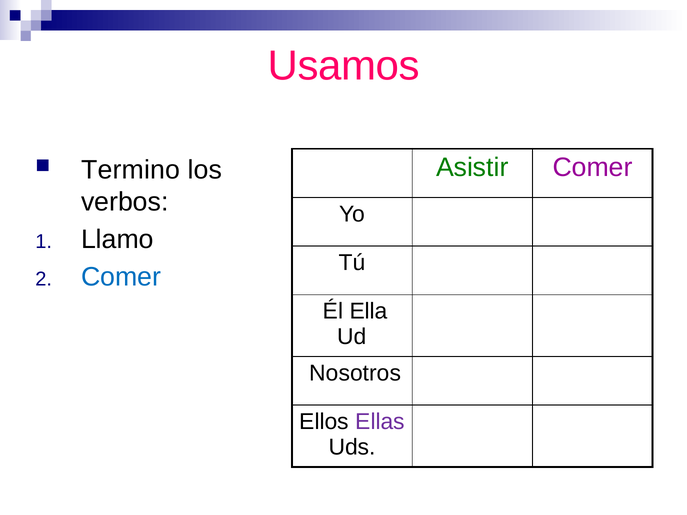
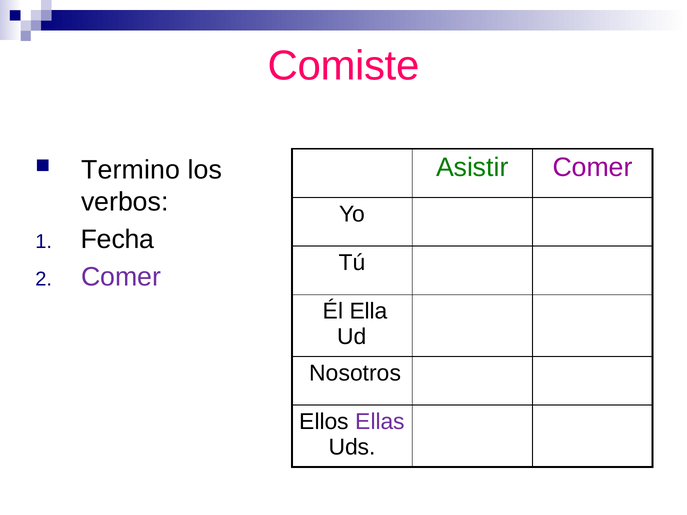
Usamos: Usamos -> Comiste
Llamo: Llamo -> Fecha
Comer at (121, 277) colour: blue -> purple
